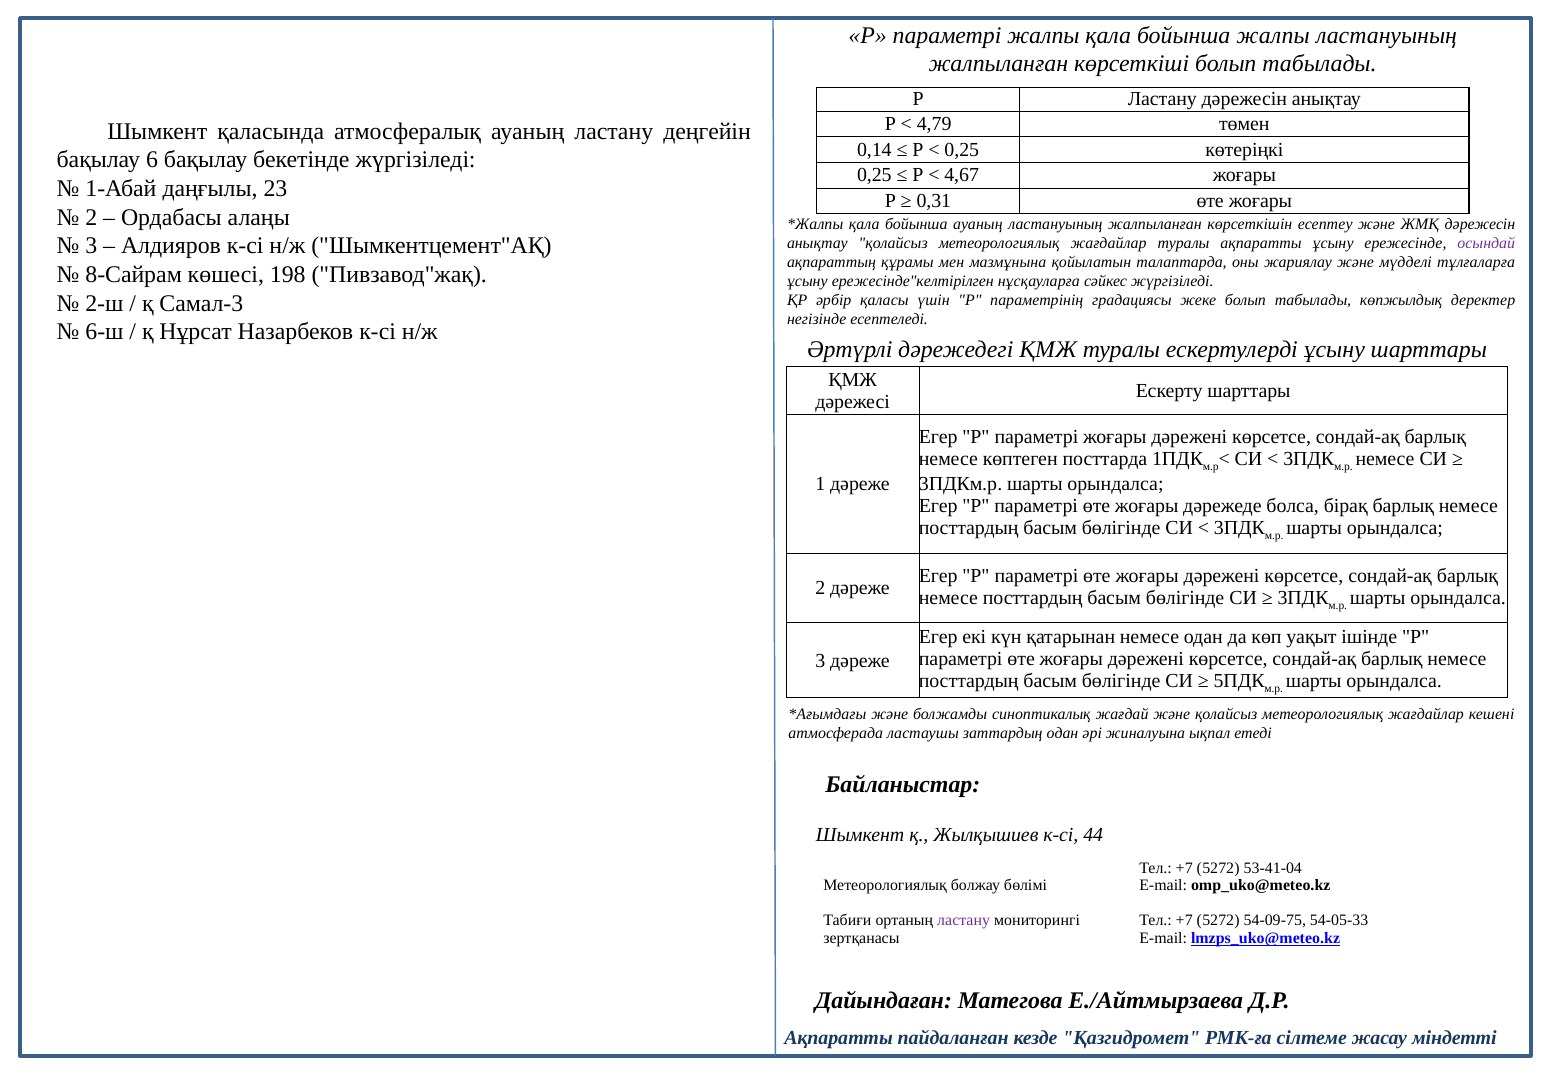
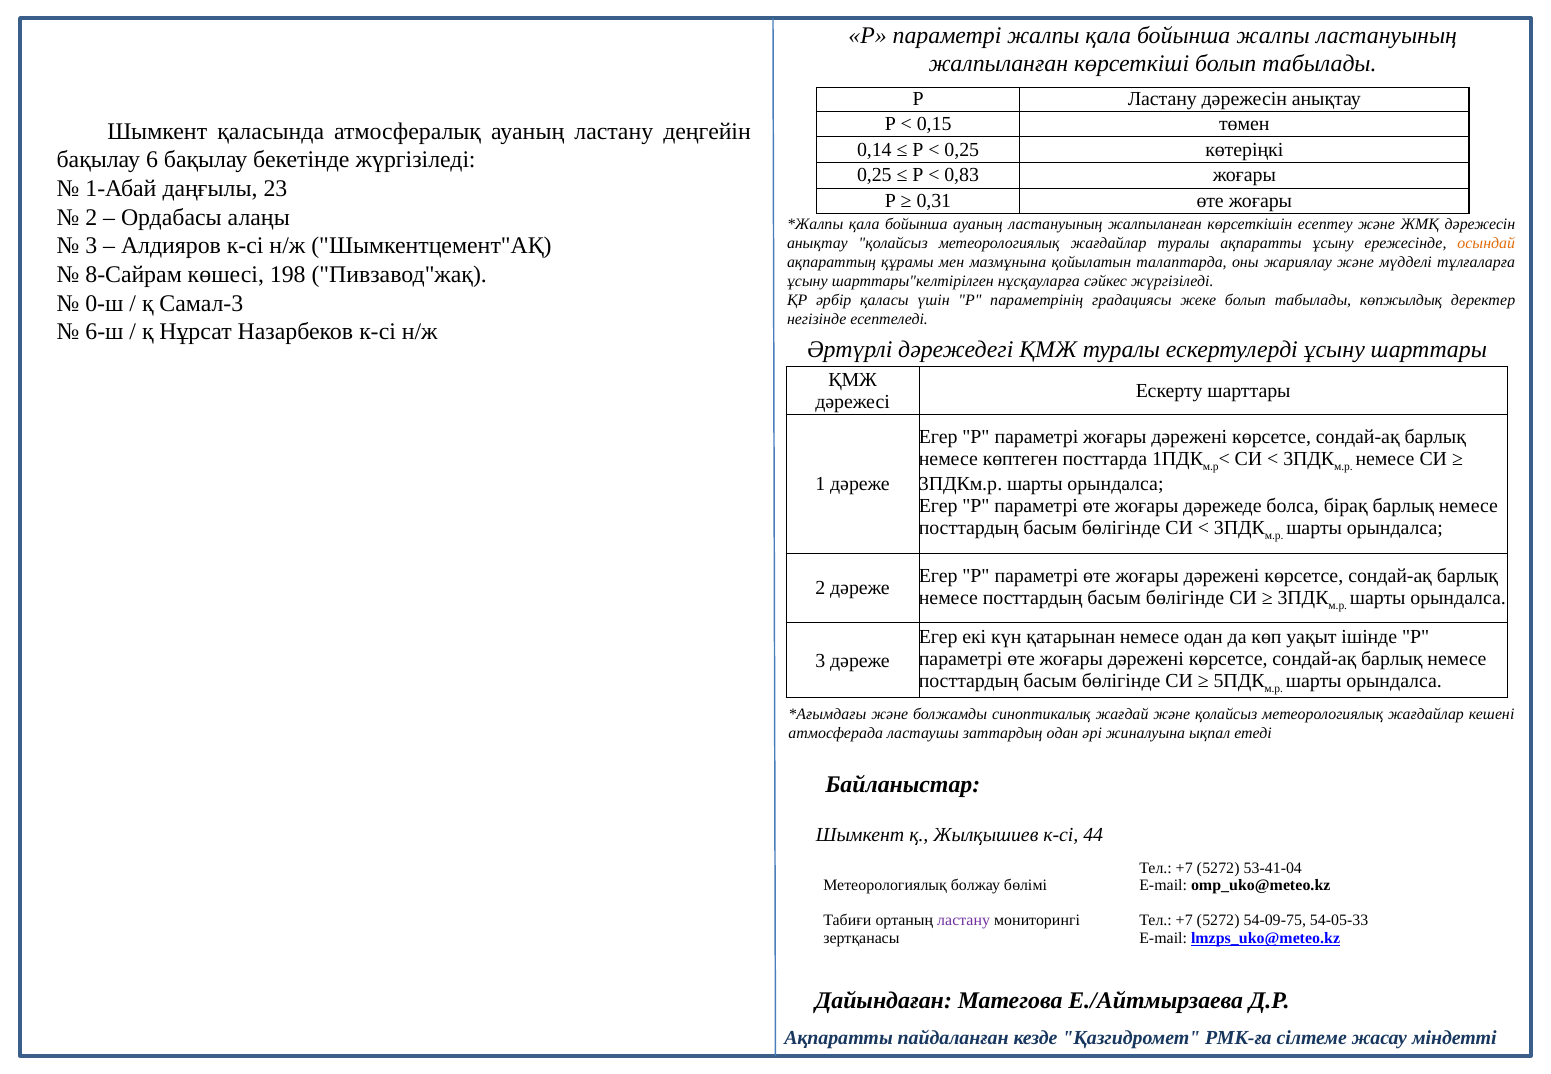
4,79: 4,79 -> 0,15
4,67: 4,67 -> 0,83
осындай colour: purple -> orange
ережесінде"келтірілген: ережесінде"келтірілген -> шарттары"келтірілген
2-ш: 2-ш -> 0-ш
